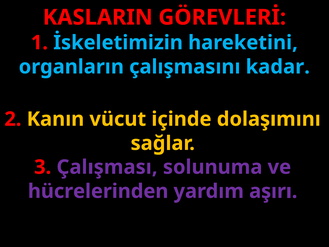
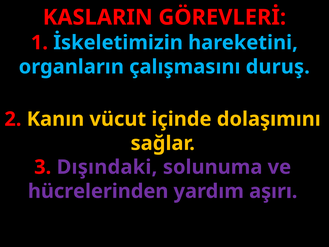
kadar: kadar -> duruş
Çalışması: Çalışması -> Dışındaki
